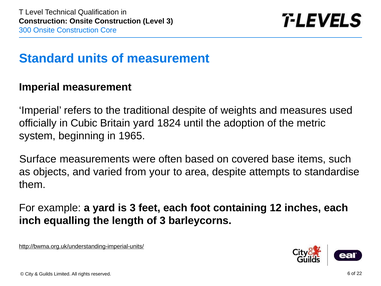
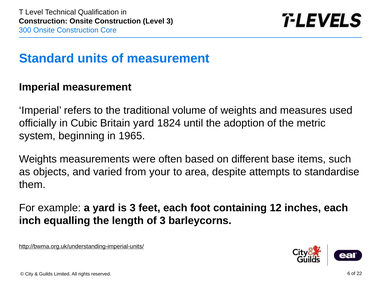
traditional despite: despite -> volume
Surface at (38, 159): Surface -> Weights
covered: covered -> different
